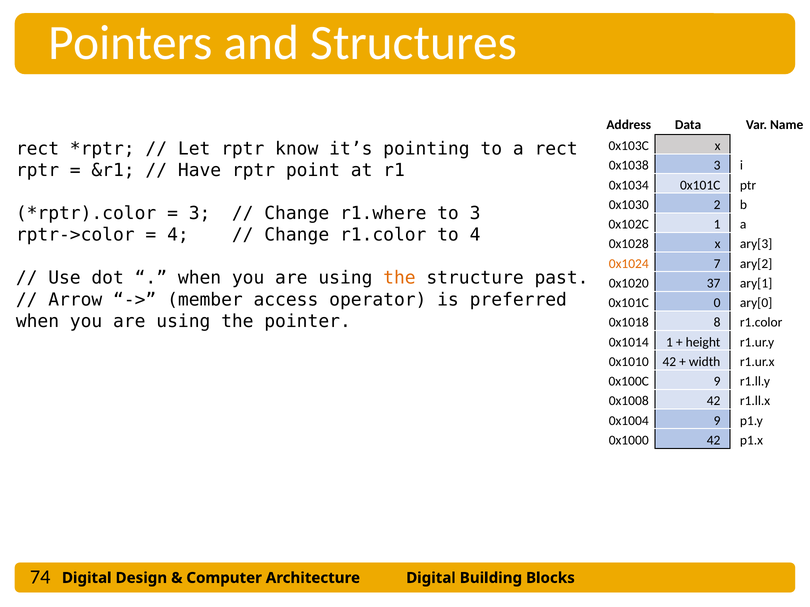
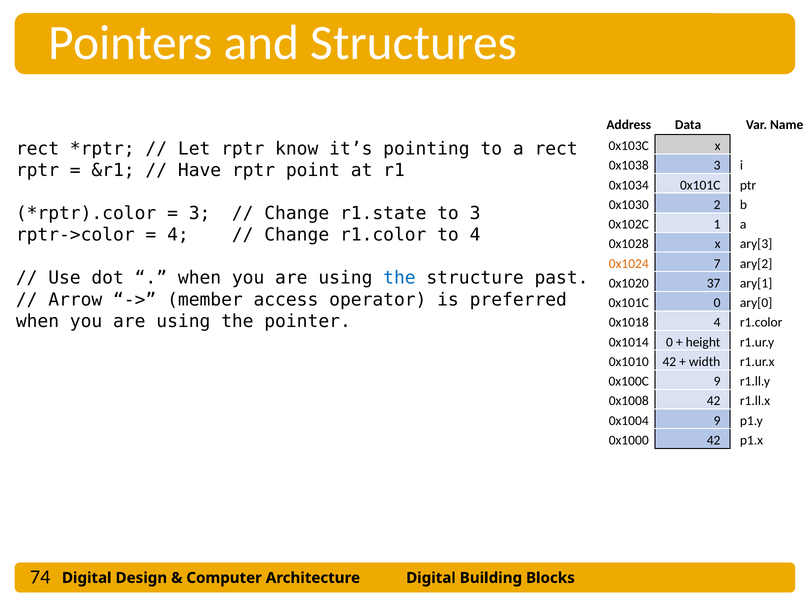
r1.where: r1.where -> r1.state
the at (399, 278) colour: orange -> blue
0x1018 8: 8 -> 4
0x1014 1: 1 -> 0
